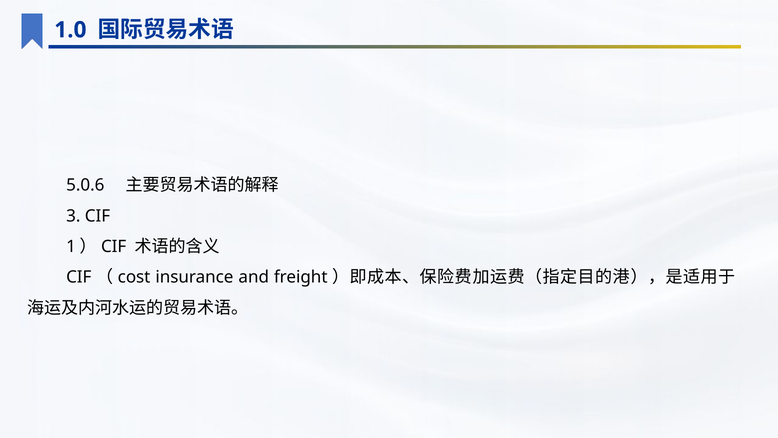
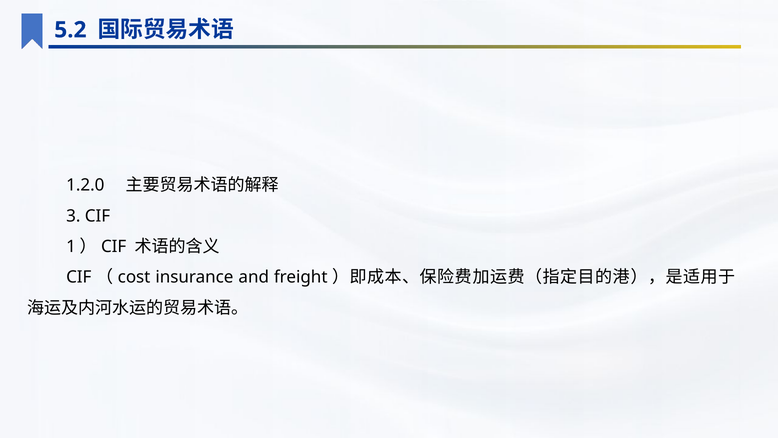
1.0: 1.0 -> 5.2
5.0.6: 5.0.6 -> 1.2.0
